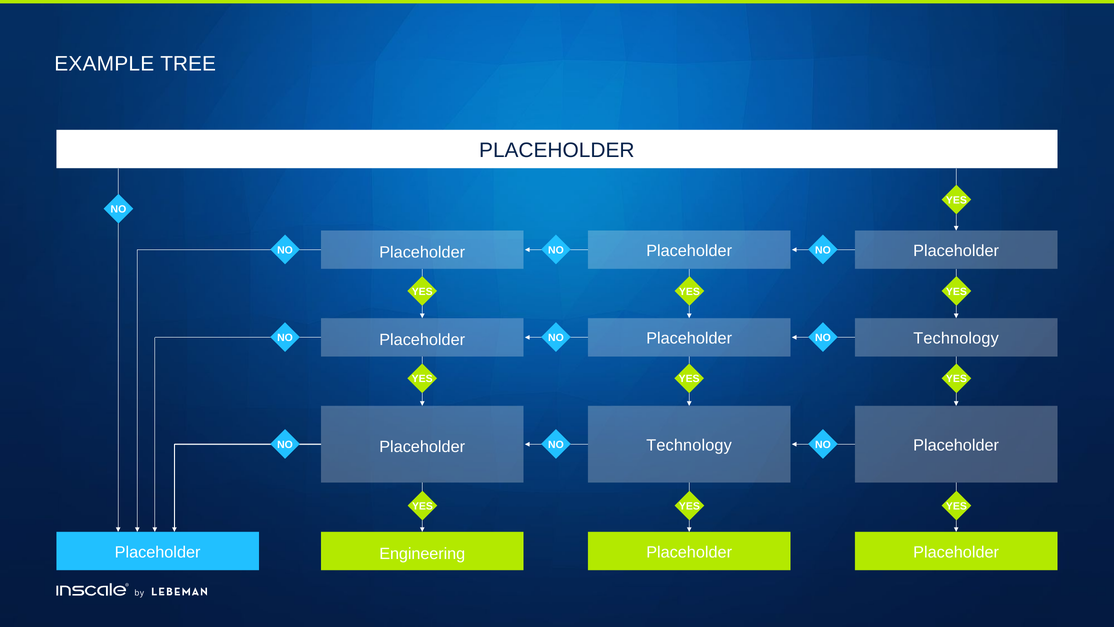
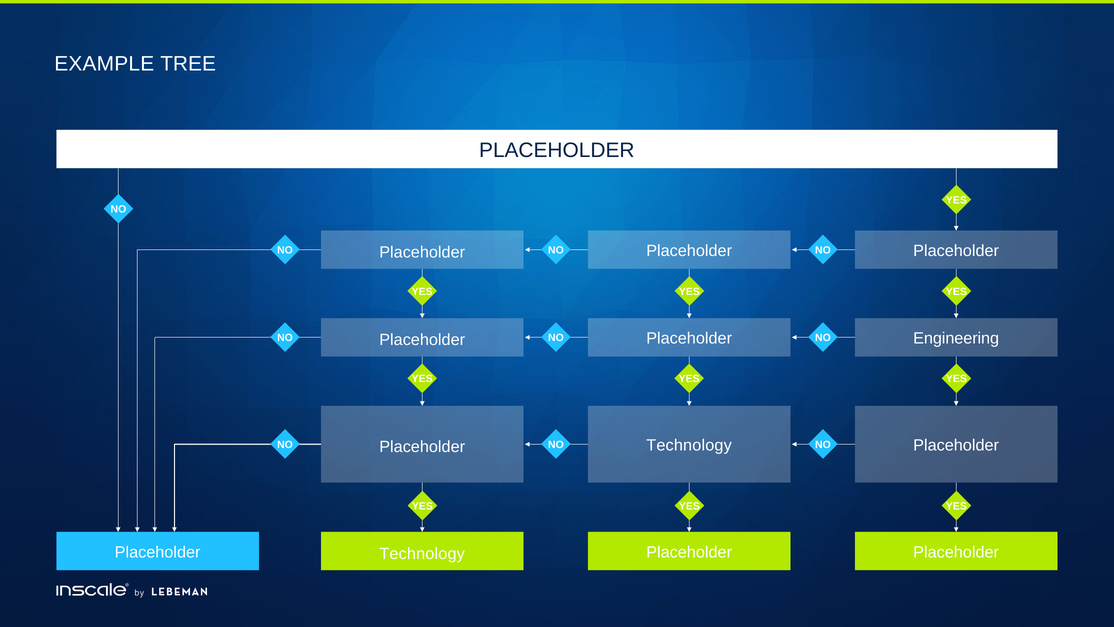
Technology at (956, 338): Technology -> Engineering
Engineering at (422, 554): Engineering -> Technology
